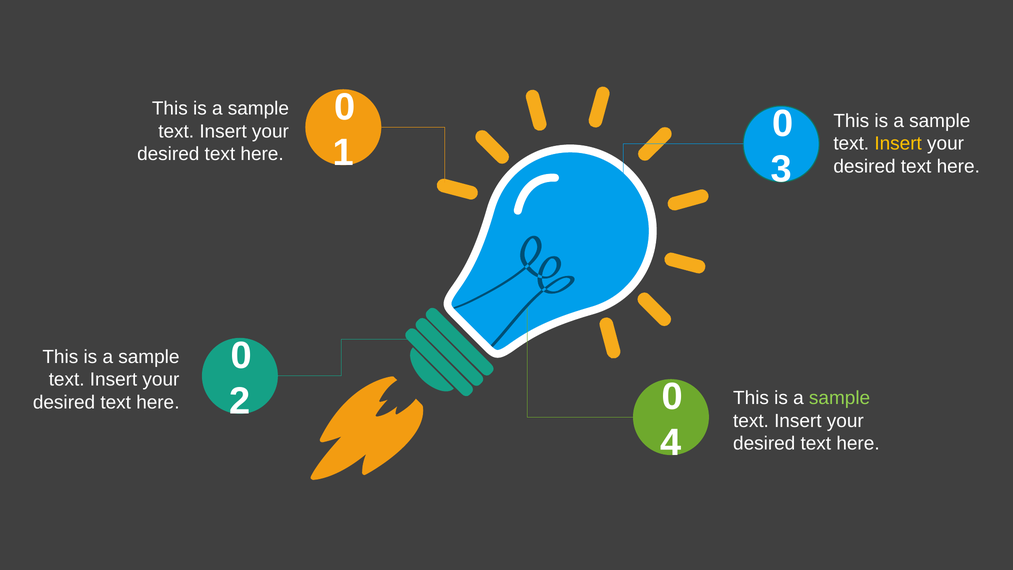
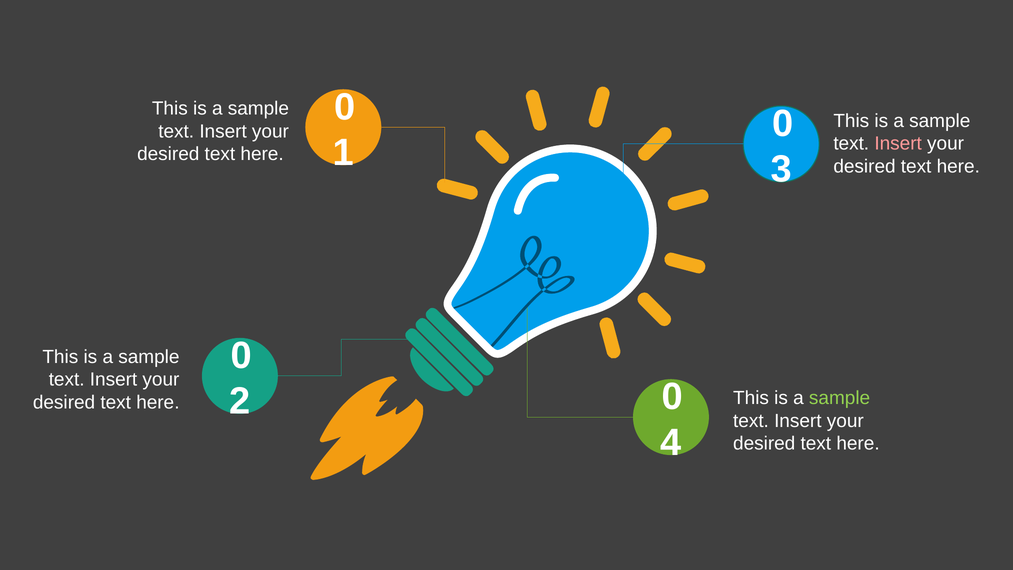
Insert at (898, 144) colour: yellow -> pink
